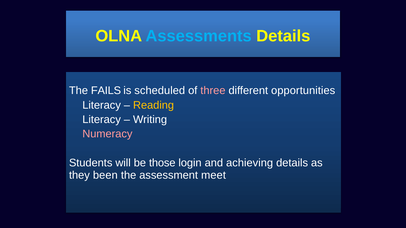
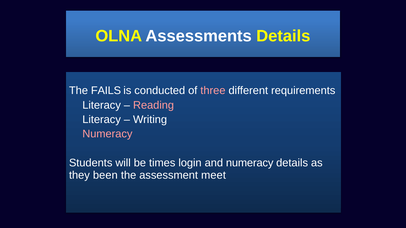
Assessments colour: light blue -> white
scheduled: scheduled -> conducted
opportunities: opportunities -> requirements
Reading colour: yellow -> pink
those: those -> times
and achieving: achieving -> numeracy
